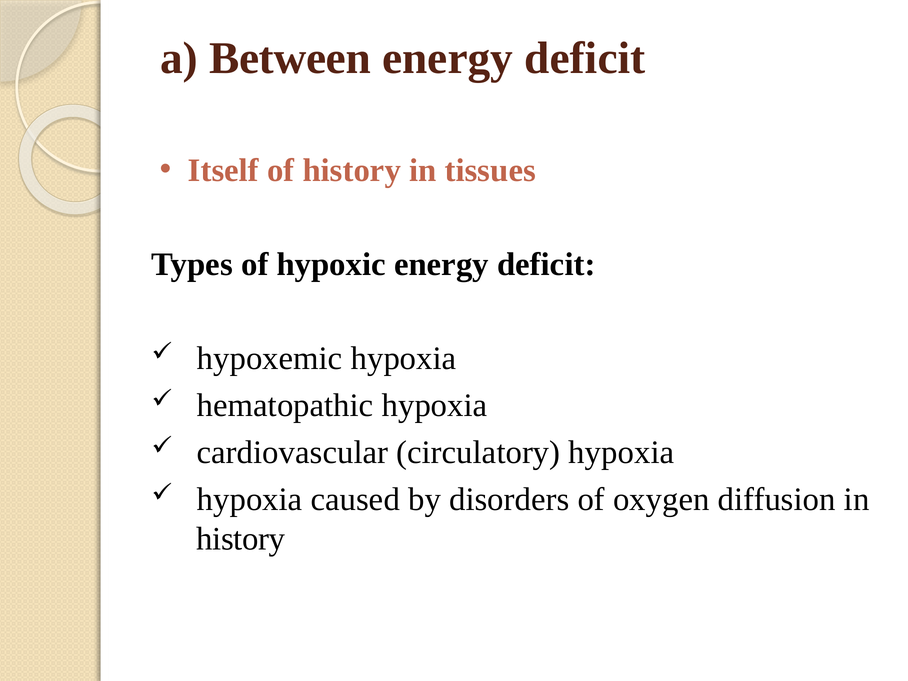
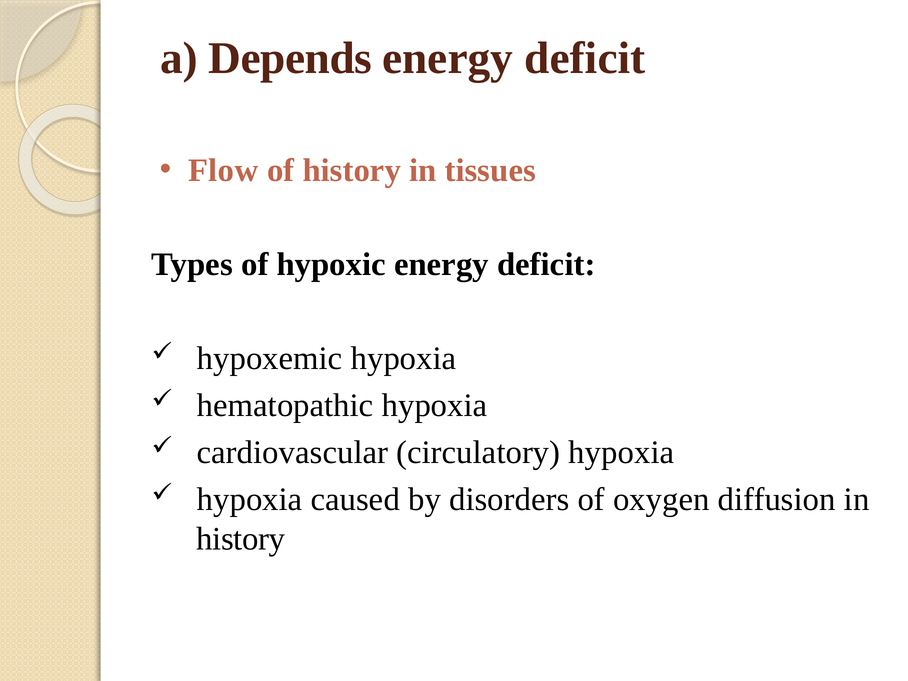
Between: Between -> Depends
Itself: Itself -> Flow
